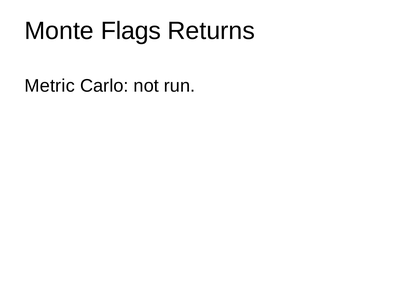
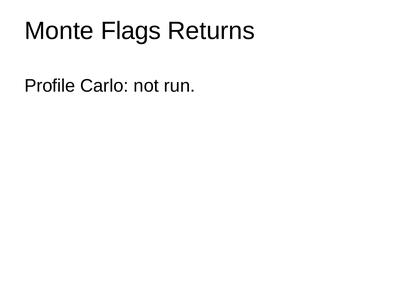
Metric: Metric -> Profile
